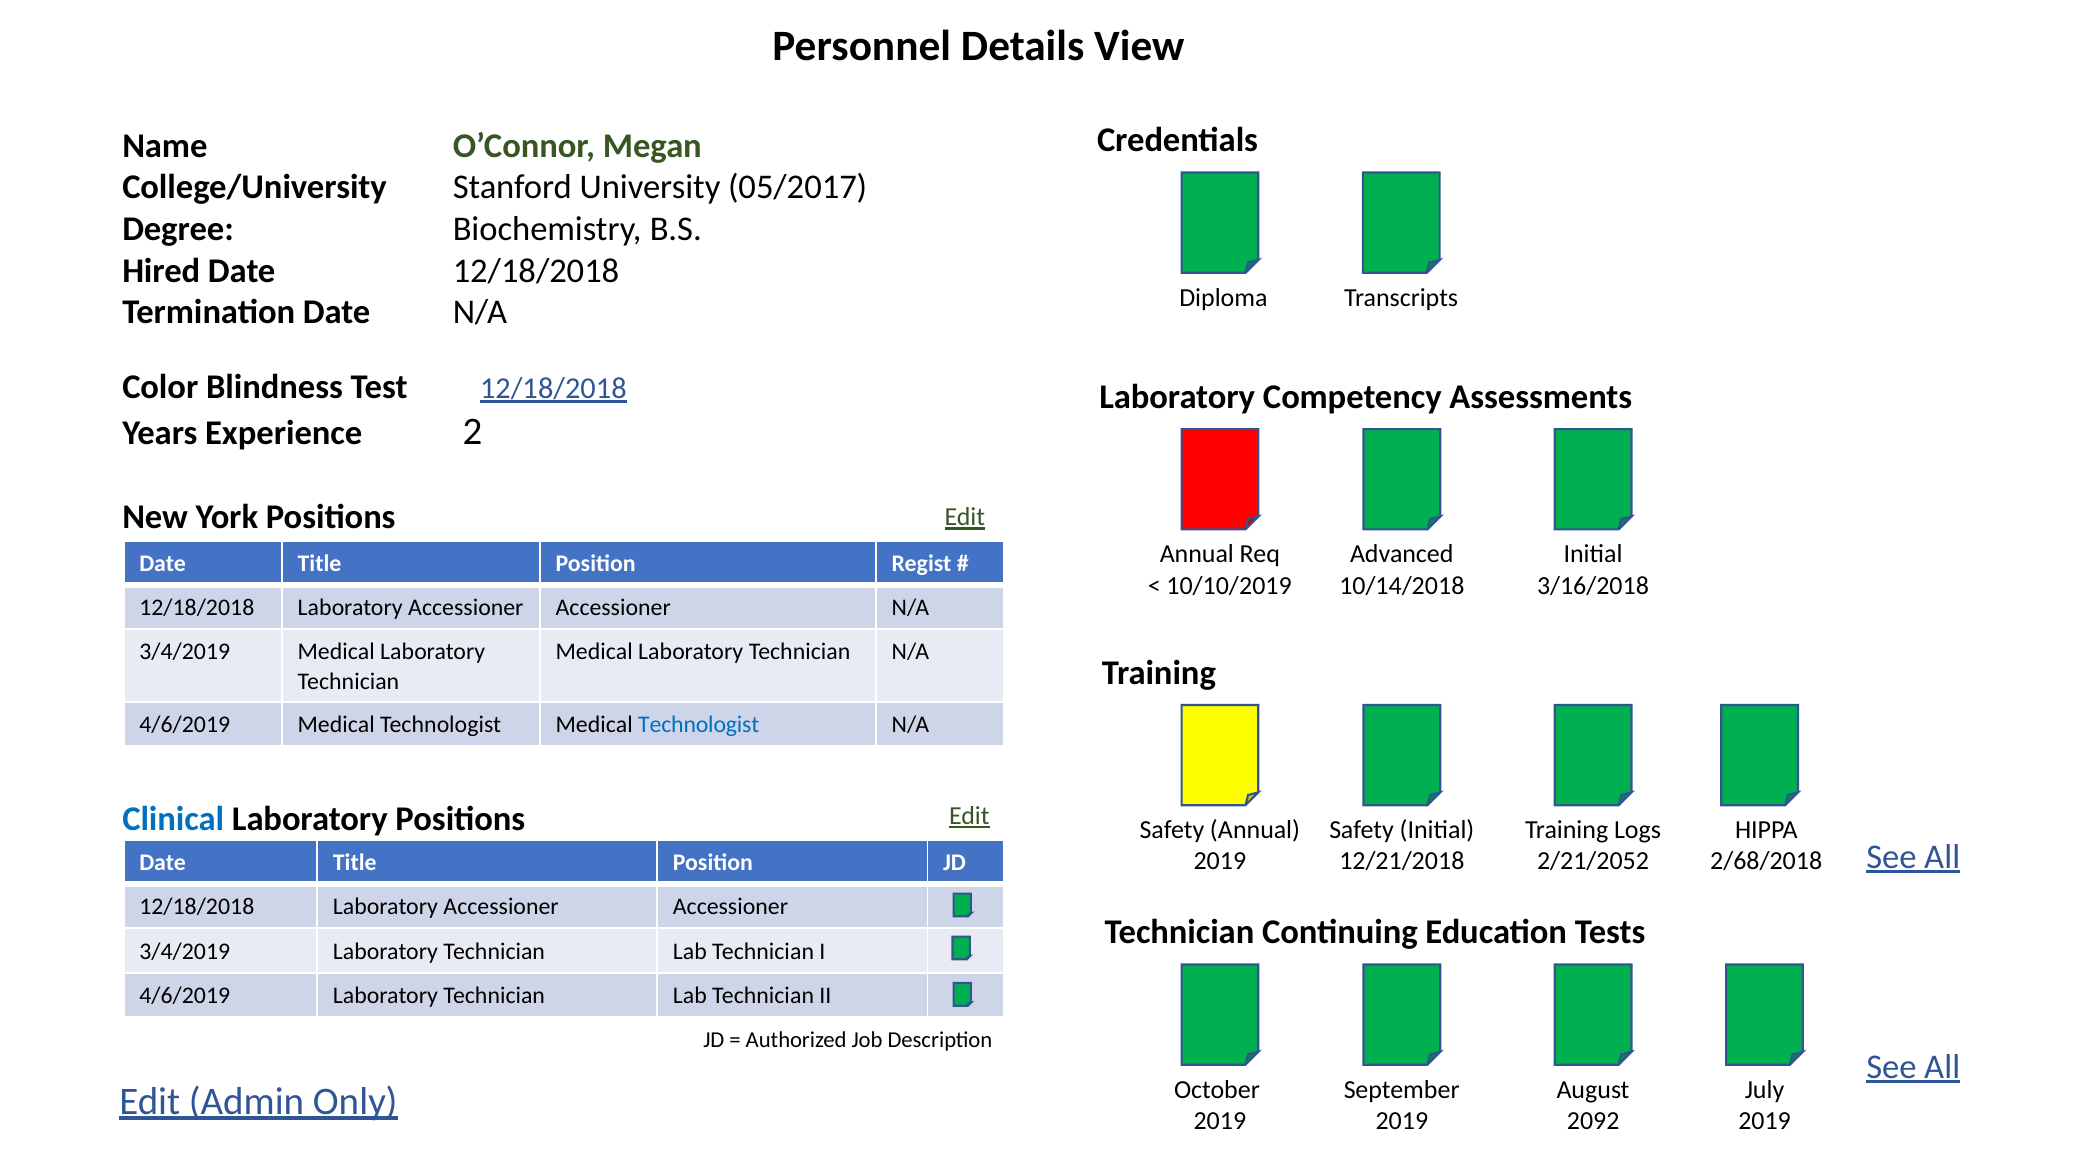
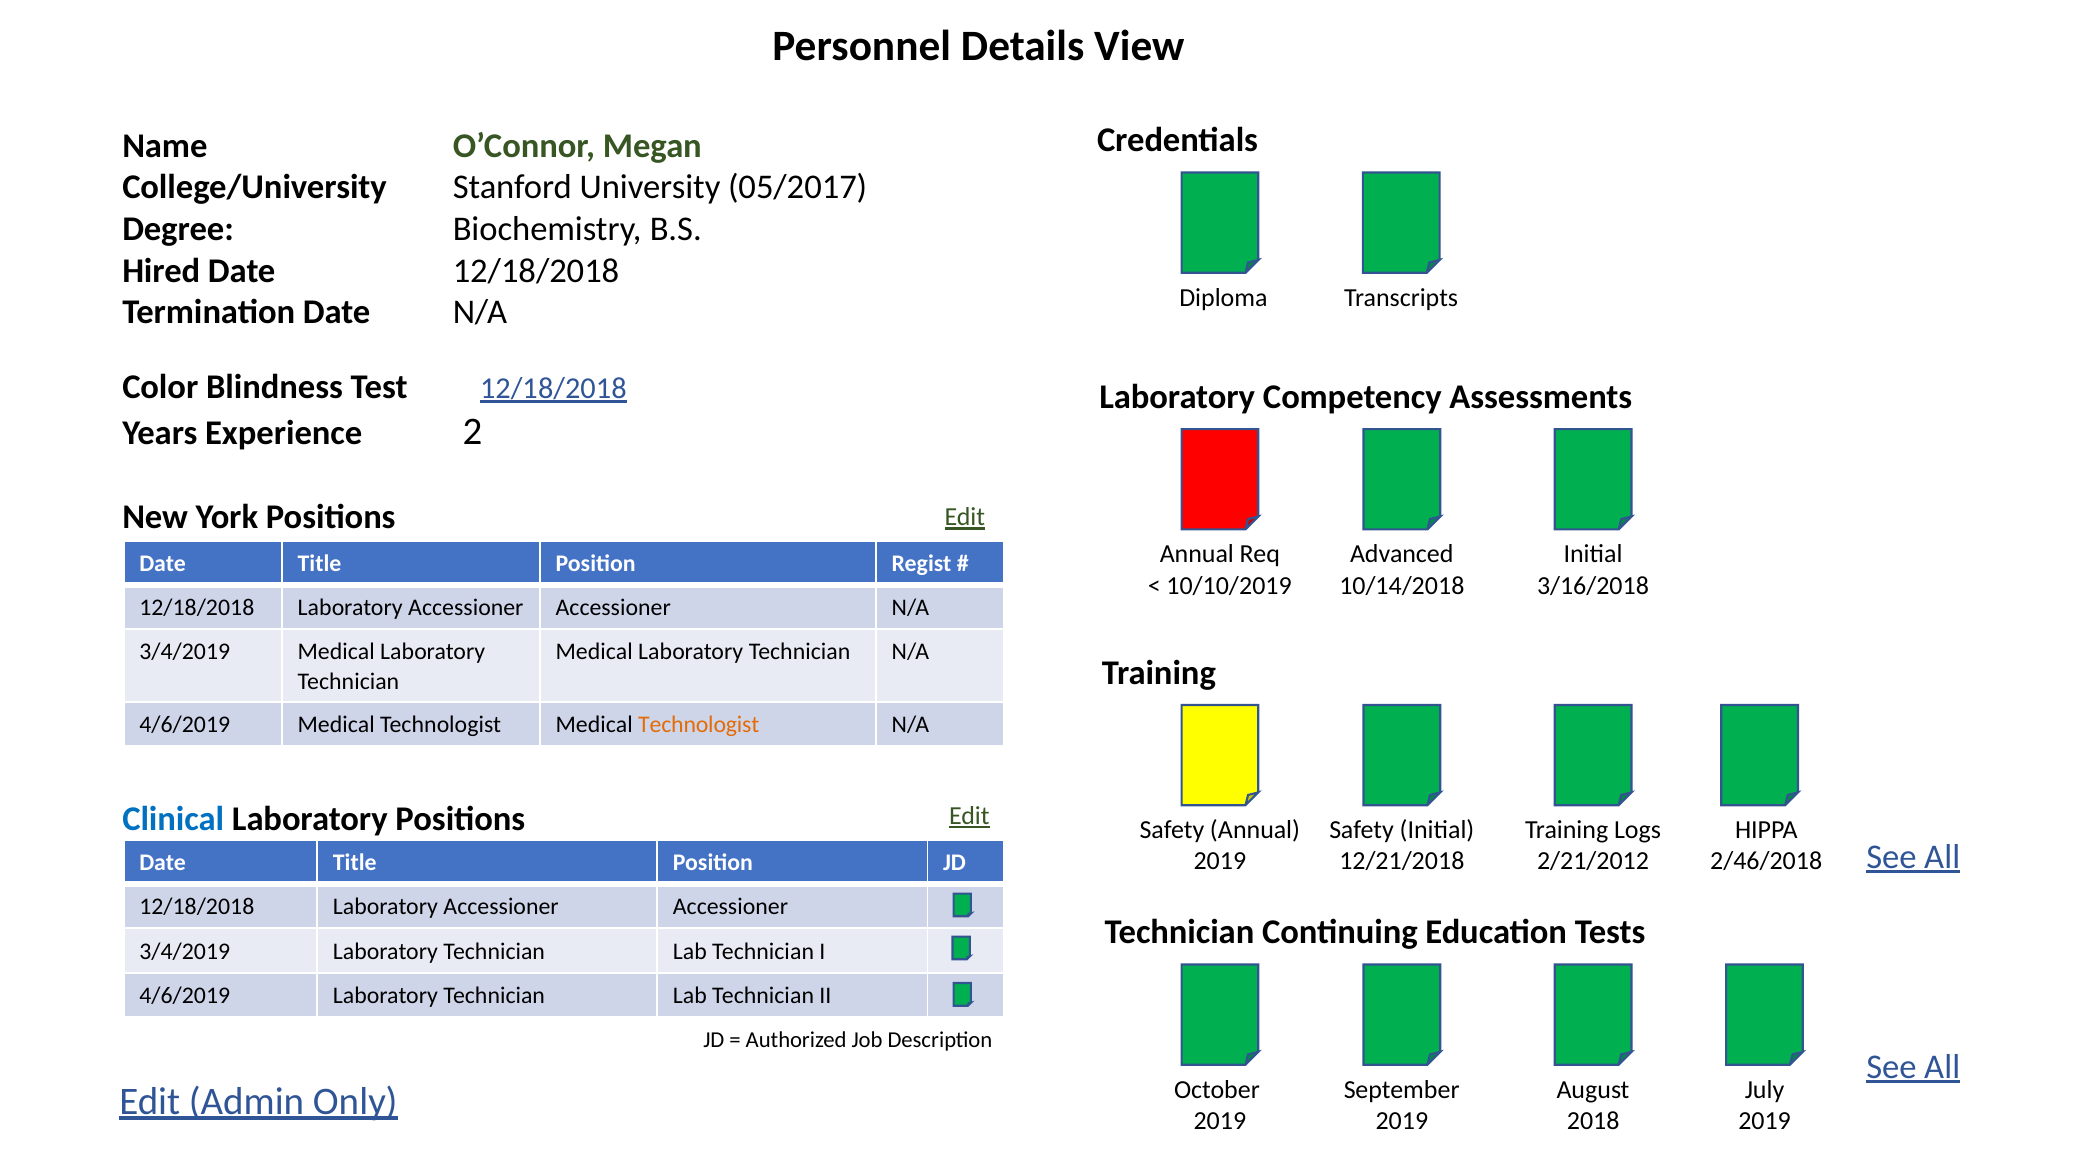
Technologist at (699, 725) colour: blue -> orange
2/21/2052: 2/21/2052 -> 2/21/2012
2/68/2018: 2/68/2018 -> 2/46/2018
2092: 2092 -> 2018
